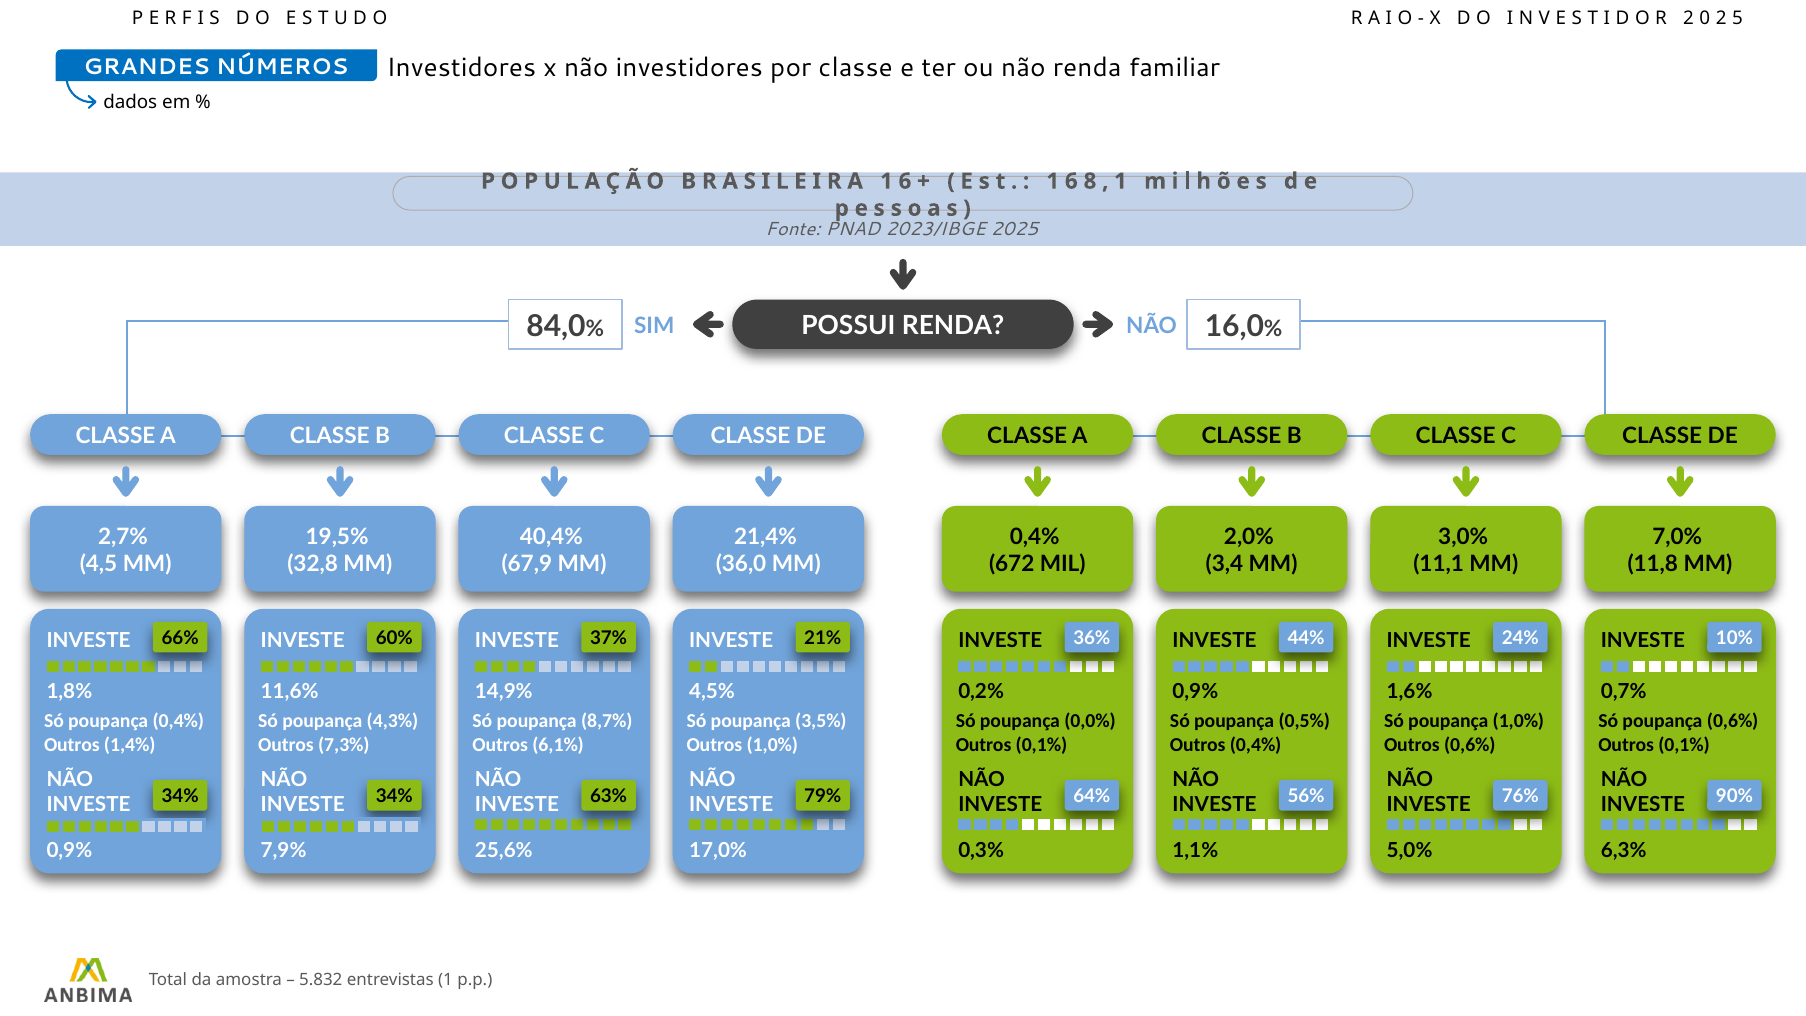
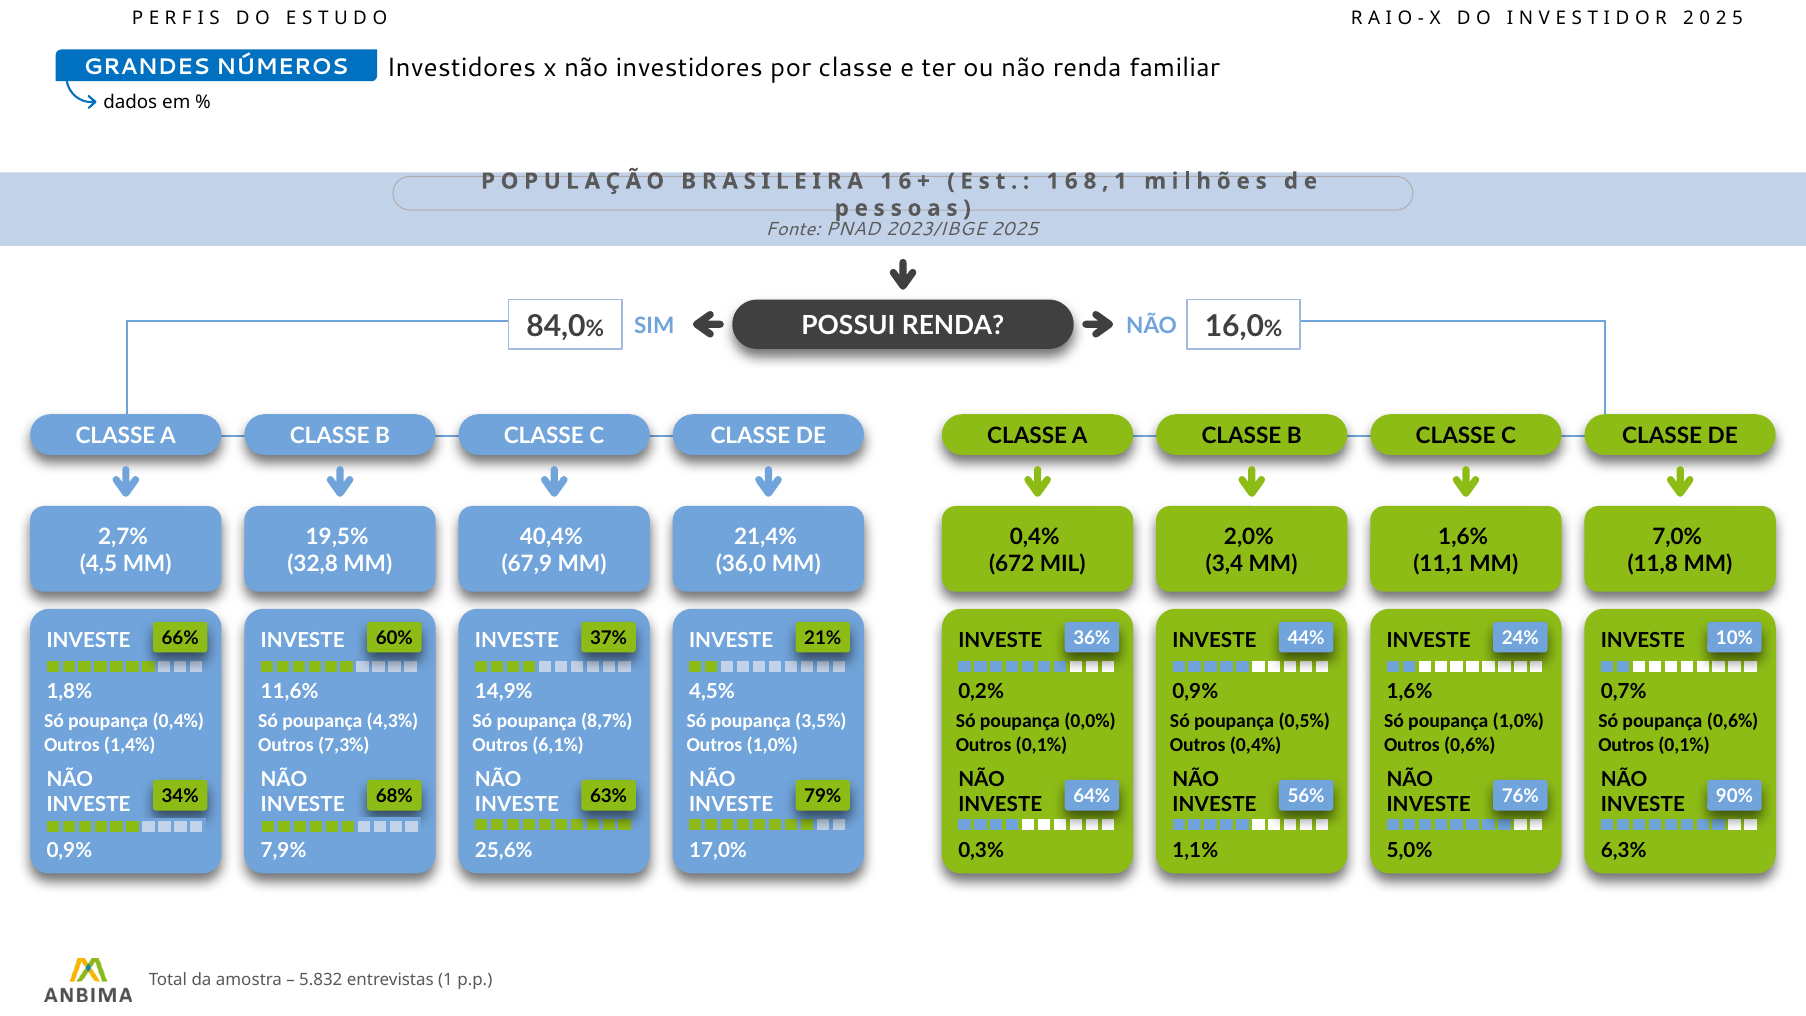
3,0% at (1463, 537): 3,0% -> 1,6%
34% at (394, 796): 34% -> 68%
